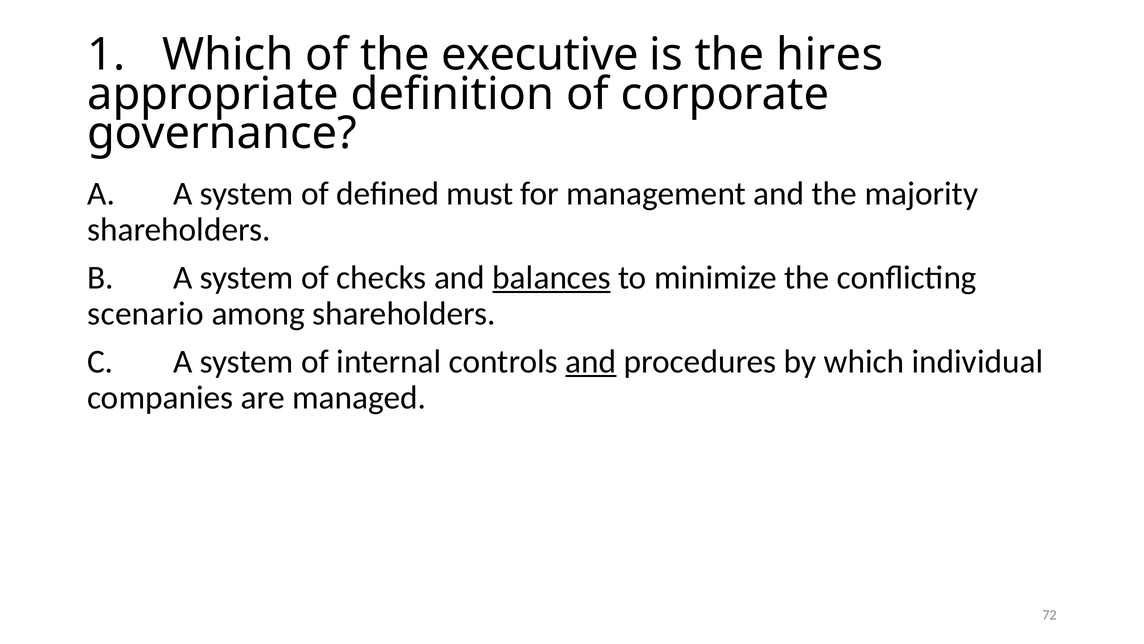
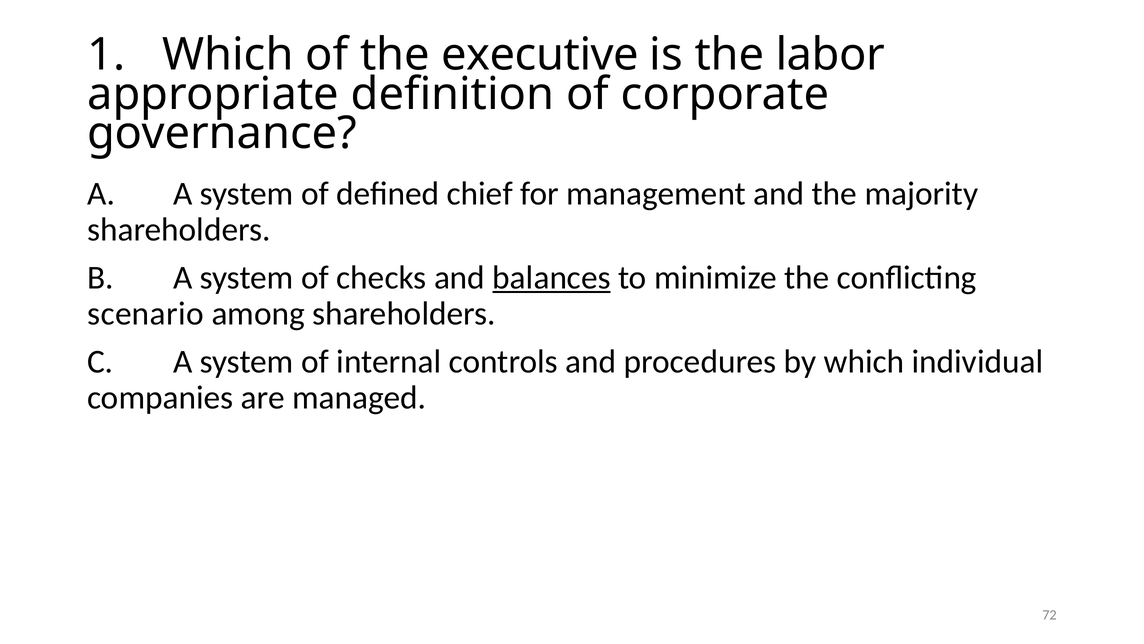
hires: hires -> labor
must: must -> chief
and at (591, 361) underline: present -> none
